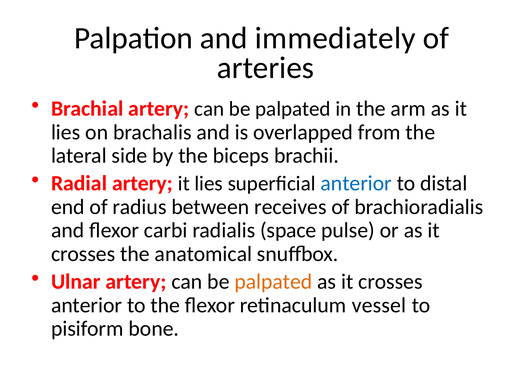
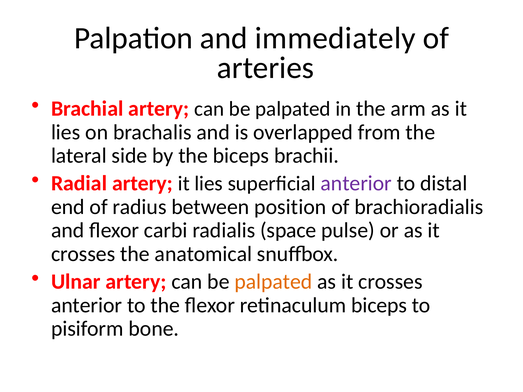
anterior at (356, 184) colour: blue -> purple
receives: receives -> position
retinaculum vessel: vessel -> biceps
